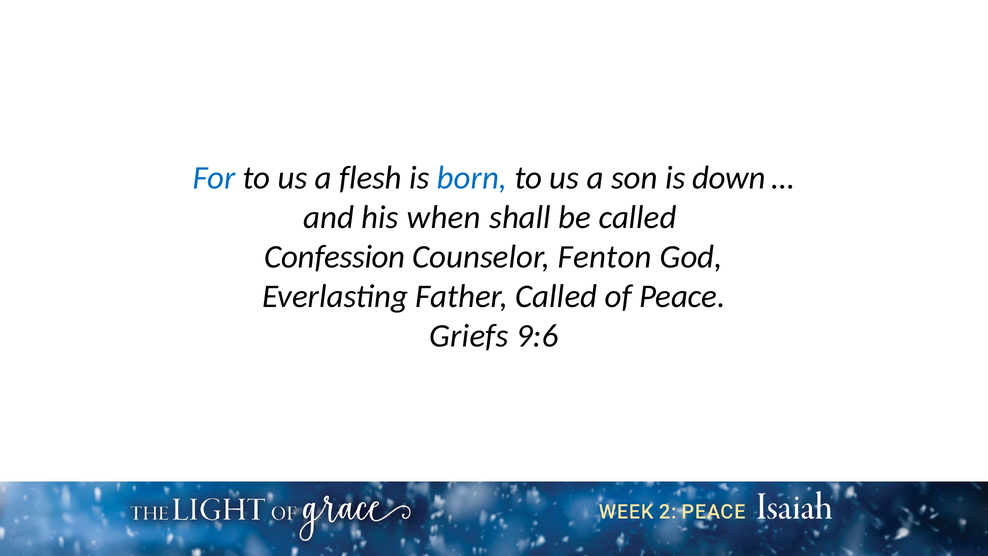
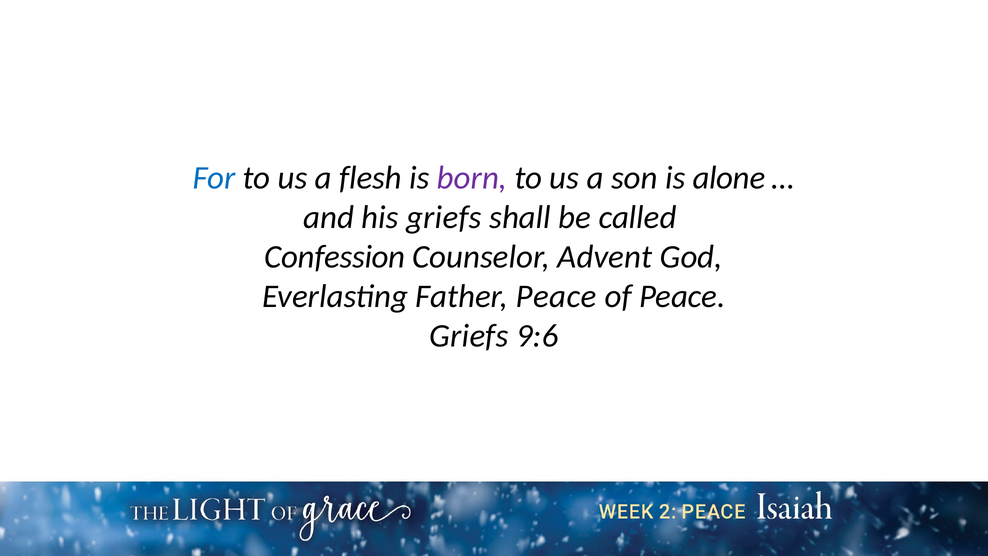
born colour: blue -> purple
down: down -> alone
his when: when -> griefs
Fenton: Fenton -> Advent
Father Called: Called -> Peace
